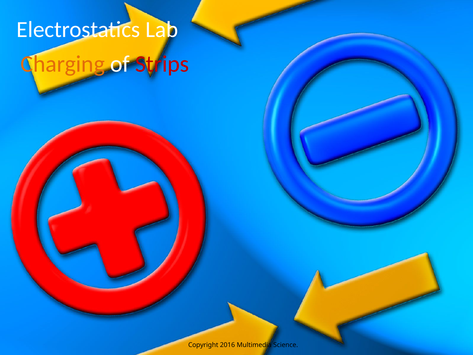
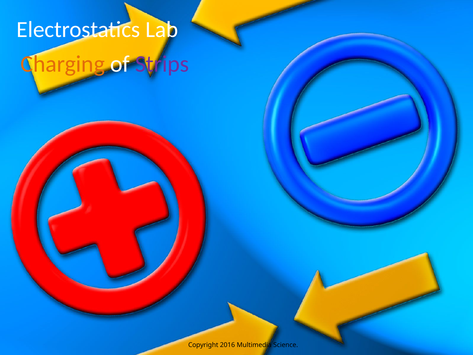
Strips colour: red -> purple
